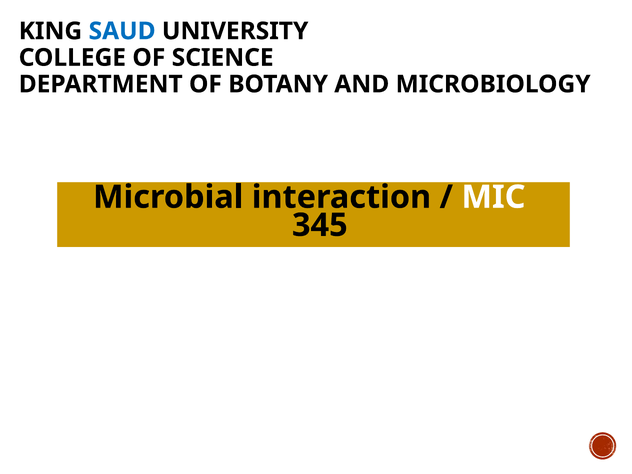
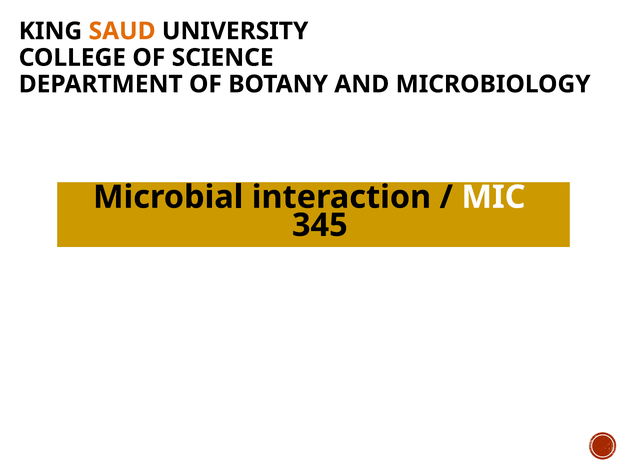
SAUD colour: blue -> orange
